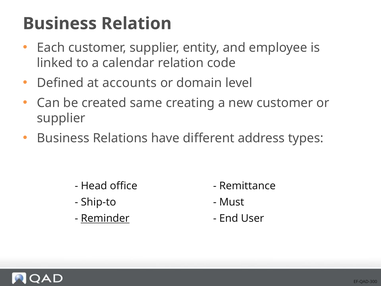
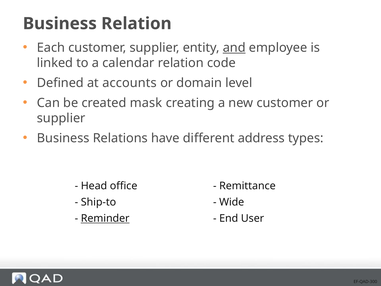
and underline: none -> present
same: same -> mask
Must: Must -> Wide
